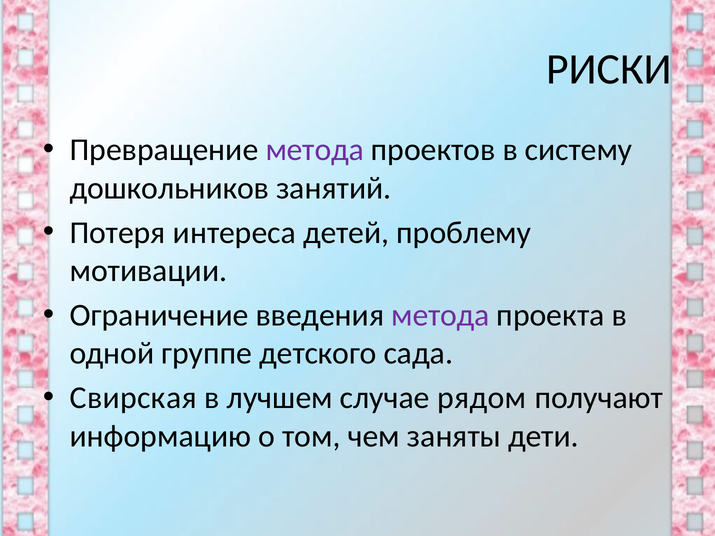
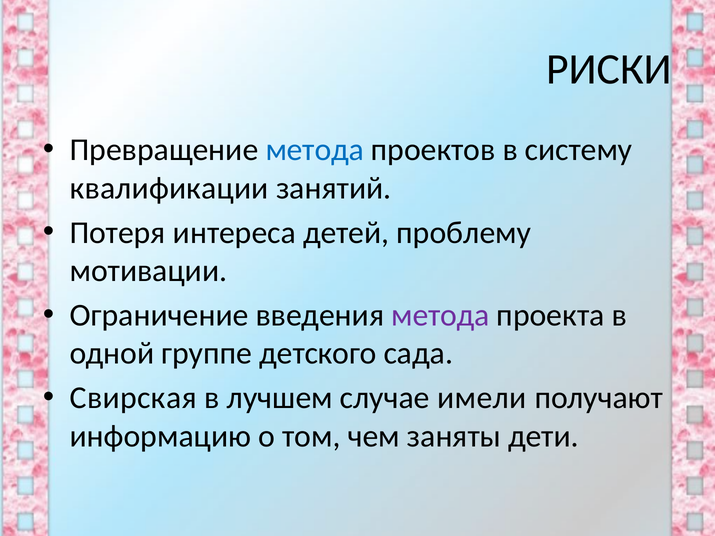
метода at (315, 150) colour: purple -> blue
дошкольников: дошкольников -> квалификации
рядом: рядом -> имели
